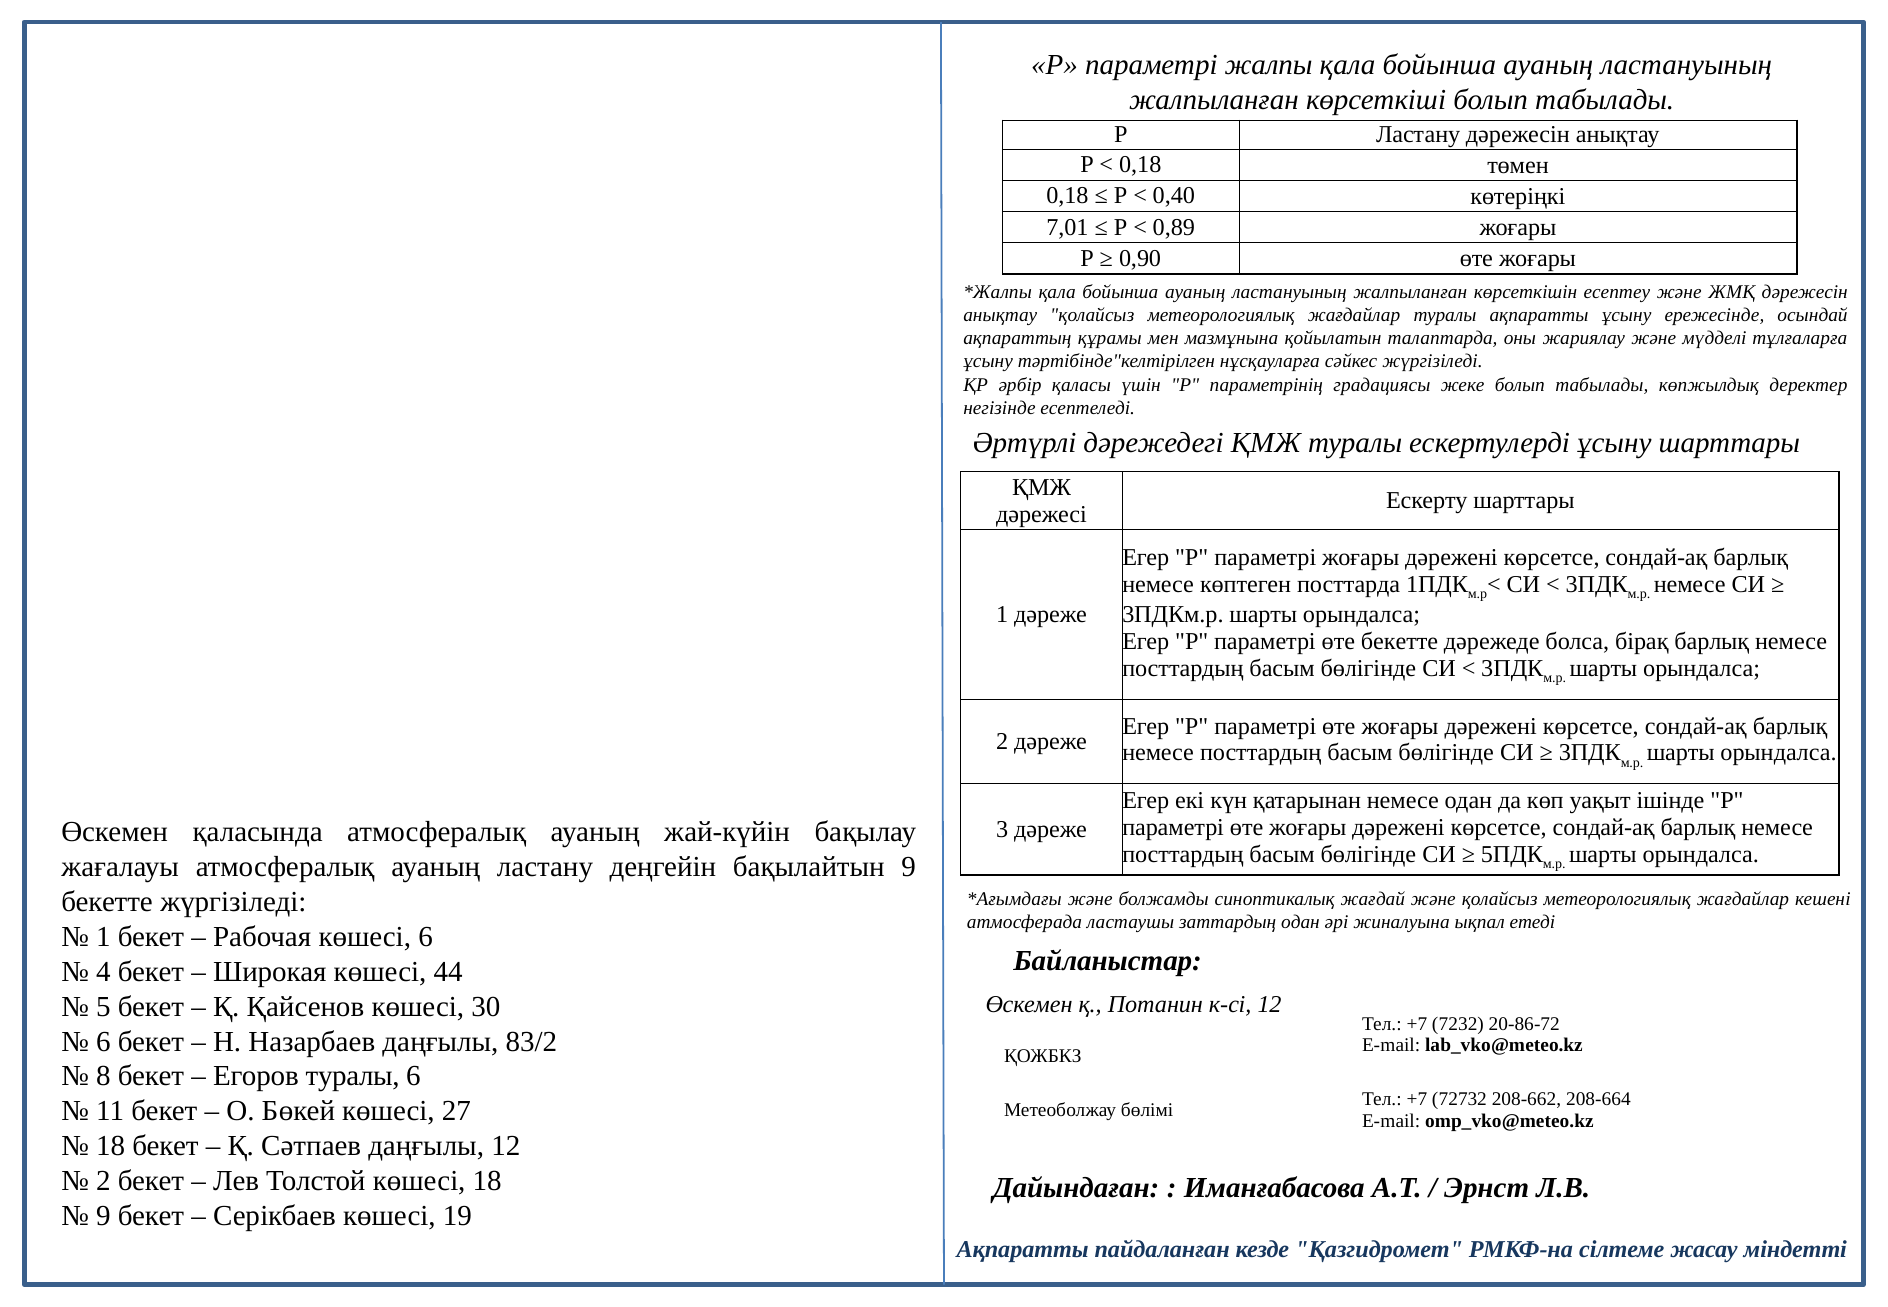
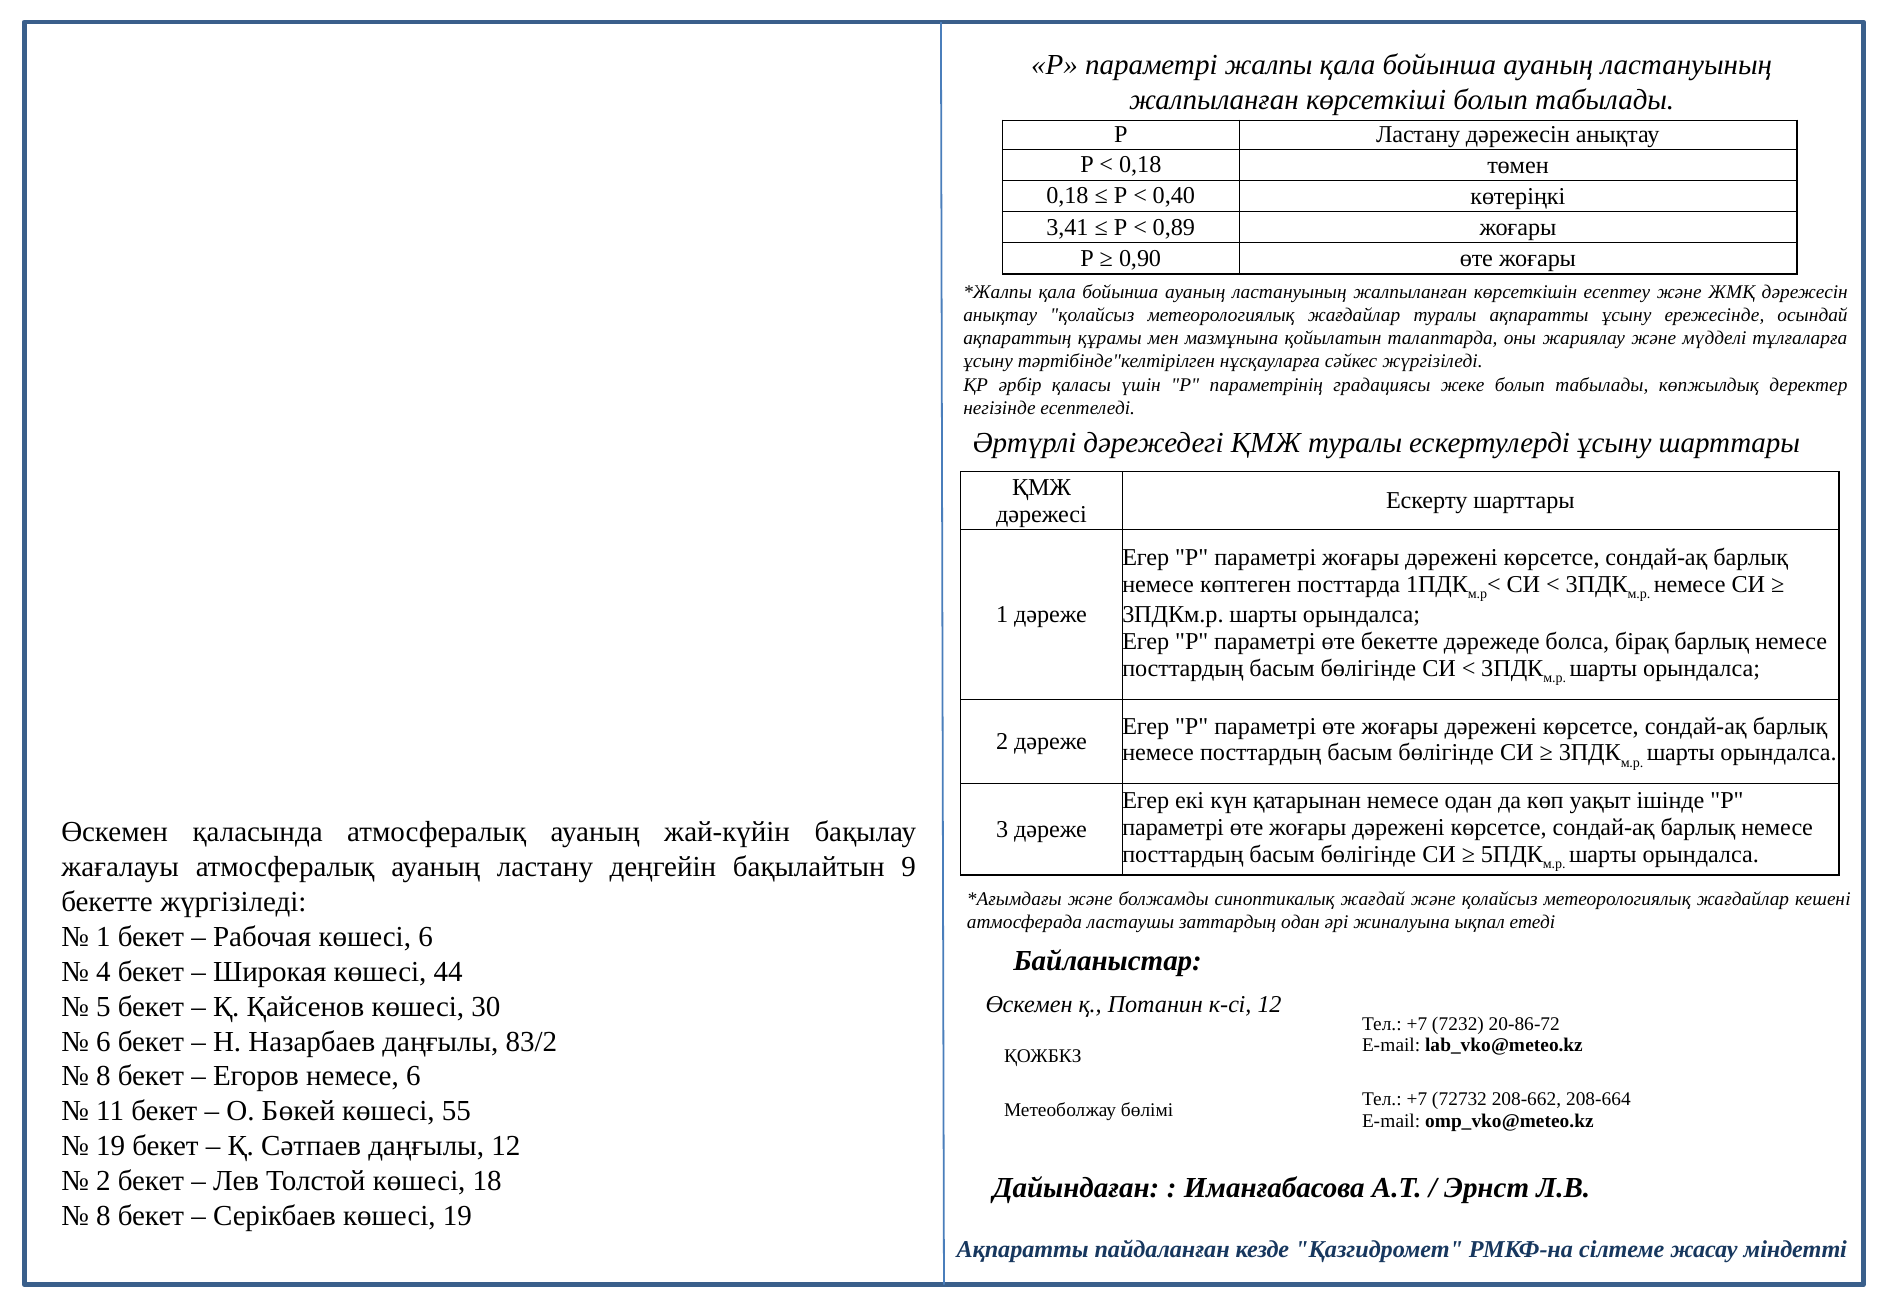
7,01: 7,01 -> 3,41
Егоров туралы: туралы -> немесе
27: 27 -> 55
18 at (111, 1146): 18 -> 19
9 at (103, 1216): 9 -> 8
